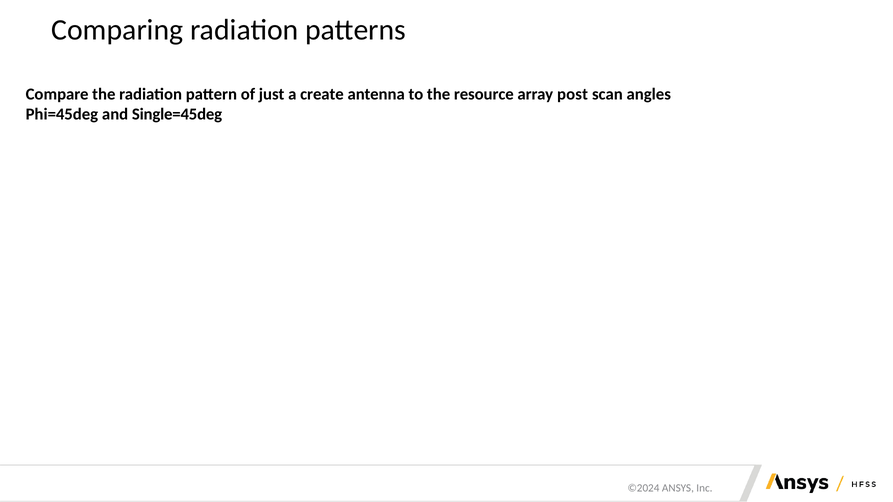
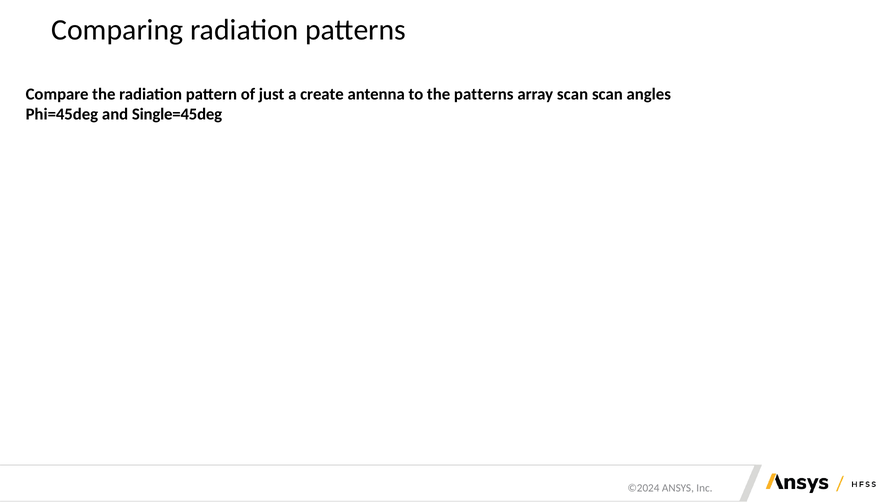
the resource: resource -> patterns
array post: post -> scan
